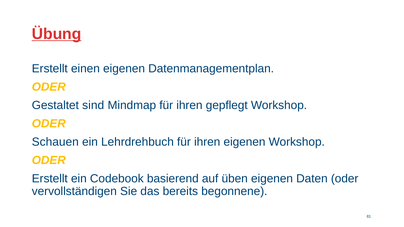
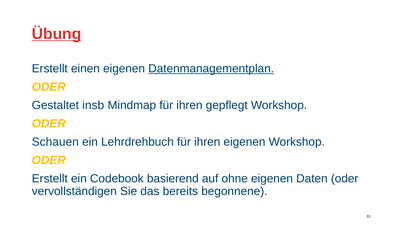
Datenmanagementplan underline: none -> present
sind: sind -> insb
üben: üben -> ohne
